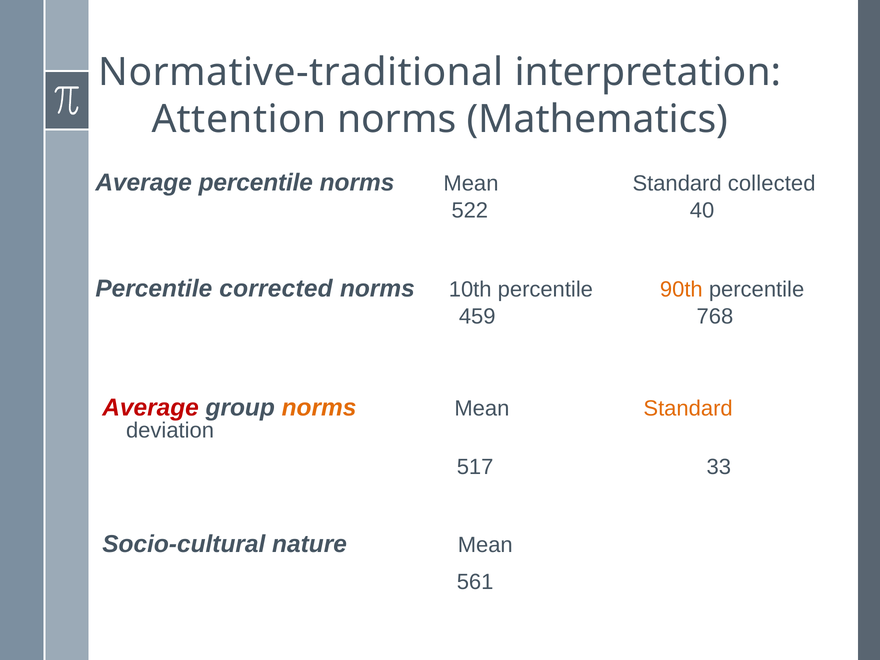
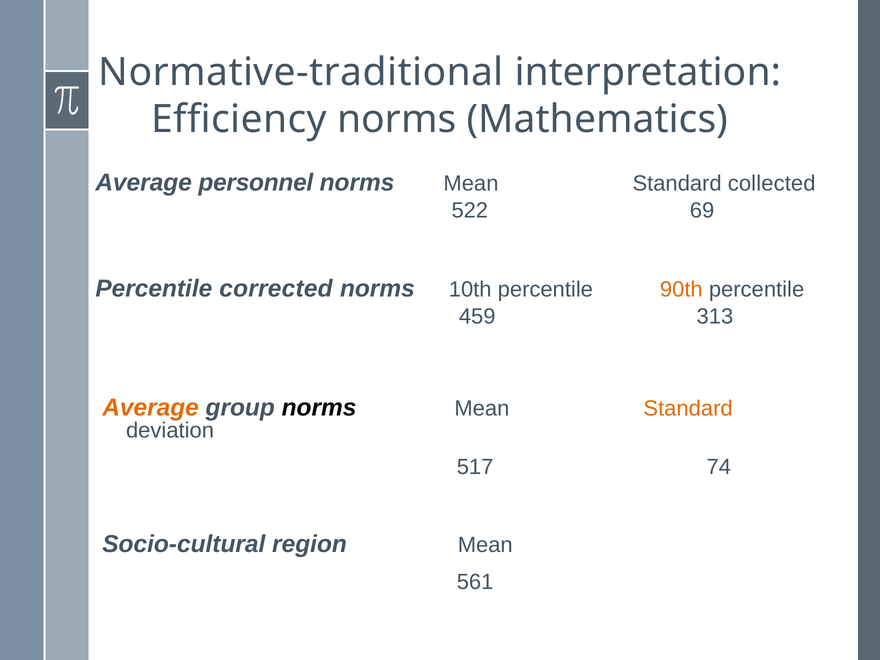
Attention: Attention -> Efficiency
Average percentile: percentile -> personnel
40: 40 -> 69
768: 768 -> 313
Average at (151, 408) colour: red -> orange
norms at (319, 408) colour: orange -> black
33: 33 -> 74
nature: nature -> region
